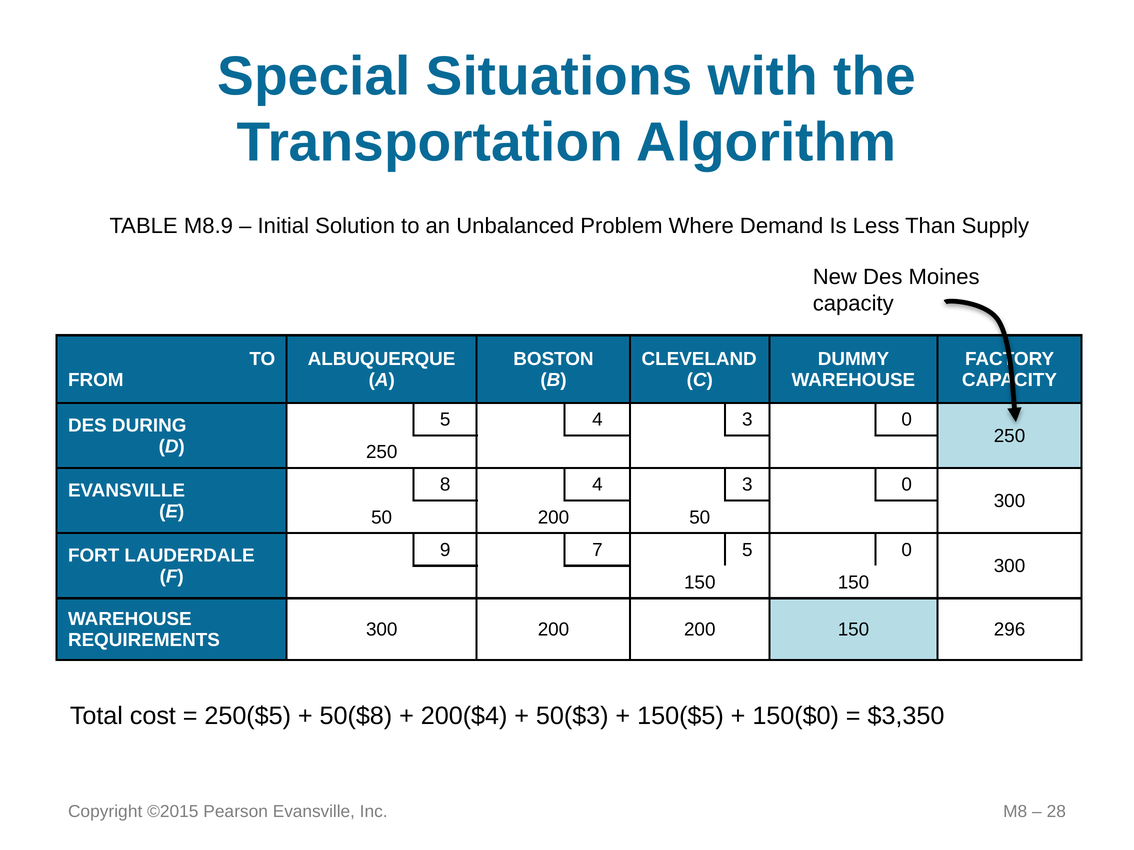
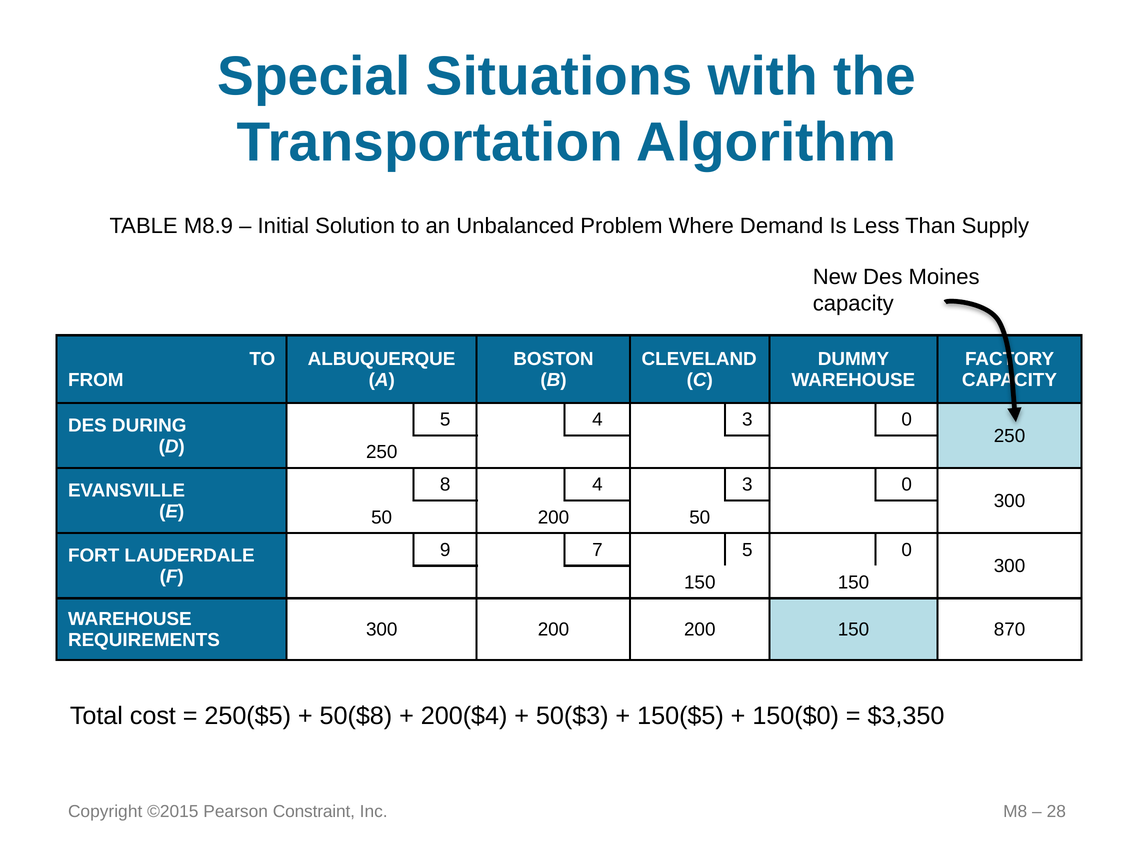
296: 296 -> 870
Pearson Evansville: Evansville -> Constraint
